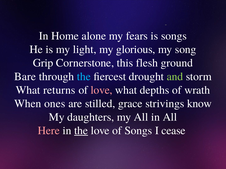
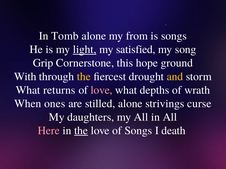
Home: Home -> Tomb
fears: fears -> from
light underline: none -> present
glorious: glorious -> satisfied
flesh: flesh -> hope
Bare: Bare -> With
the at (84, 77) colour: light blue -> yellow
and colour: light green -> yellow
stilled grace: grace -> alone
know: know -> curse
cease: cease -> death
